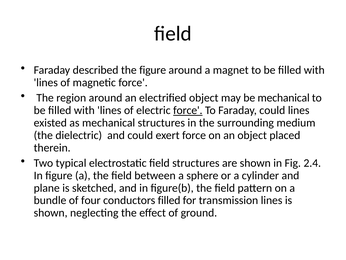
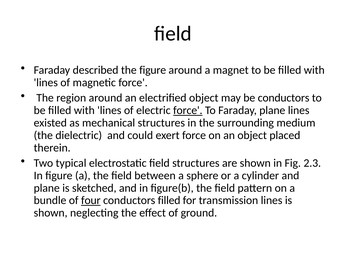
be mechanical: mechanical -> conductors
Faraday could: could -> plane
2.4: 2.4 -> 2.3
four underline: none -> present
